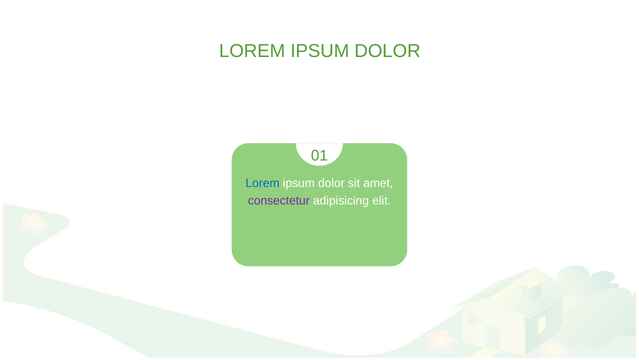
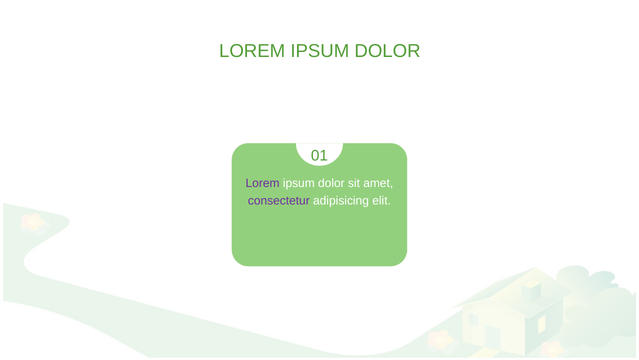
Lorem at (263, 183) colour: blue -> purple
